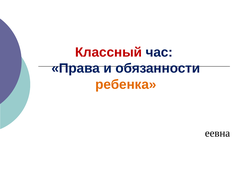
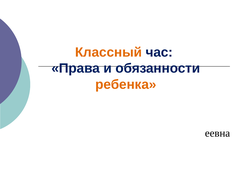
Классный colour: red -> orange
